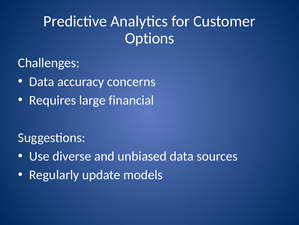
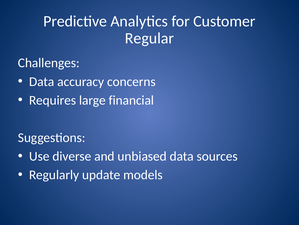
Options: Options -> Regular
